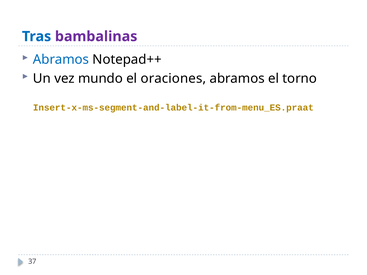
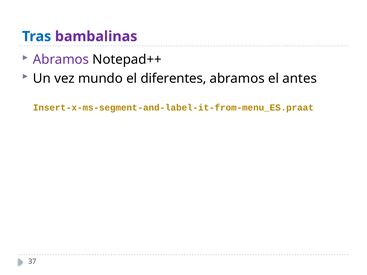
Abramos at (61, 60) colour: blue -> purple
oraciones: oraciones -> diferentes
torno: torno -> antes
